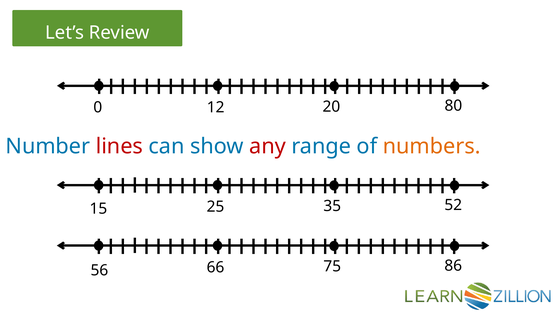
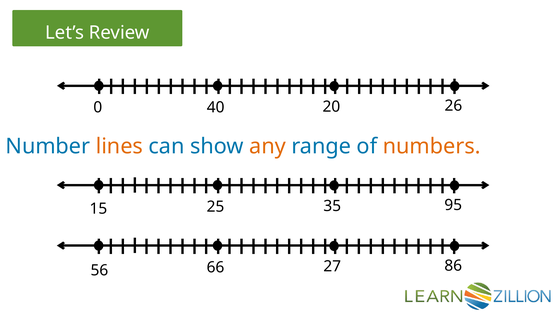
12: 12 -> 40
80: 80 -> 26
lines colour: red -> orange
any colour: red -> orange
52: 52 -> 95
75: 75 -> 27
